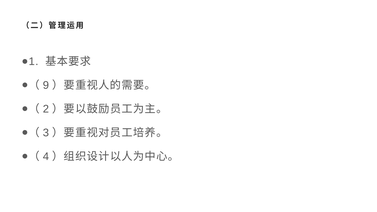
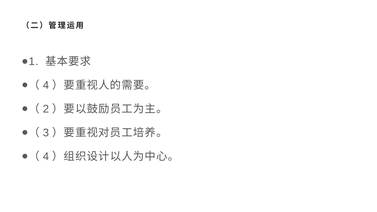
9 at (46, 85): 9 -> 4
